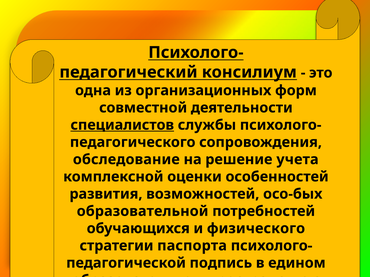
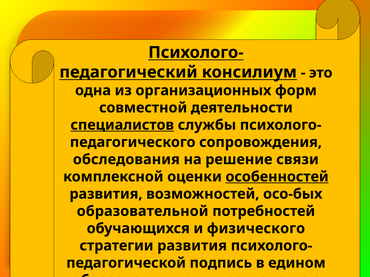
обследование: обследование -> обследования
учета: учета -> связи
особенностей underline: none -> present
стратегии паспорта: паспорта -> развития
